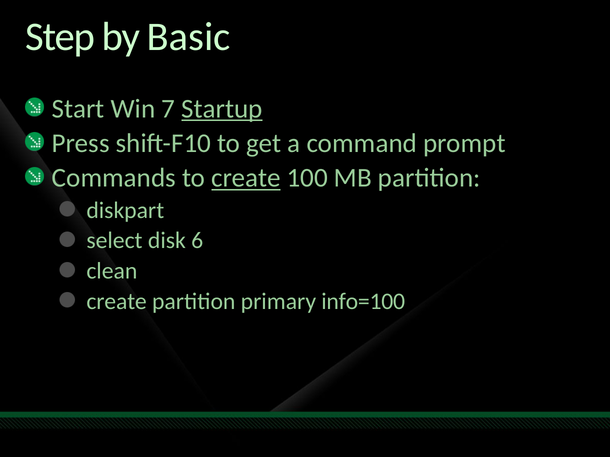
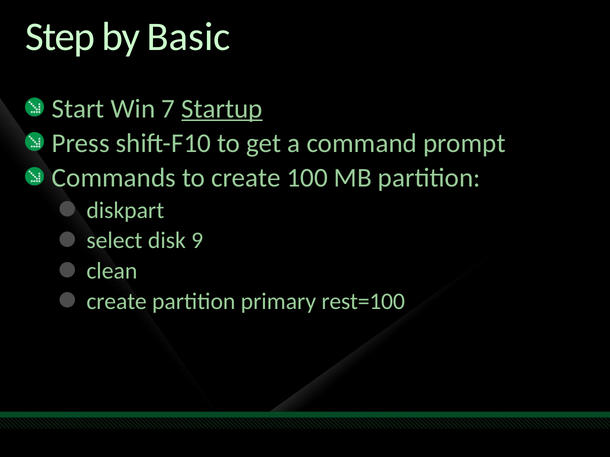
create at (246, 178) underline: present -> none
6: 6 -> 9
info=100: info=100 -> rest=100
